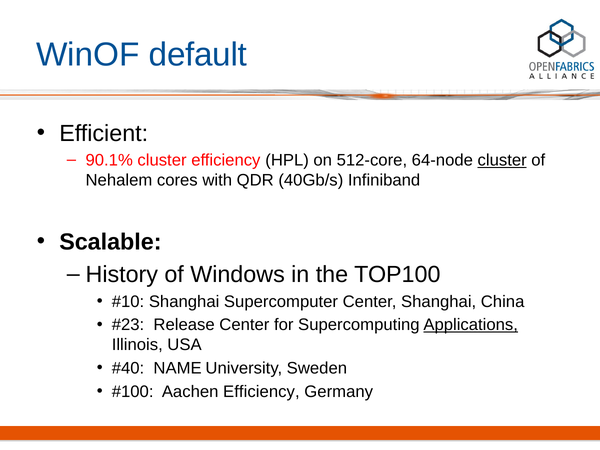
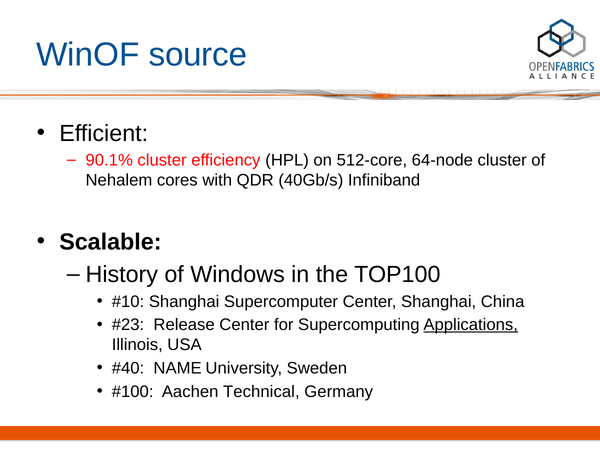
default: default -> source
cluster at (502, 160) underline: present -> none
Aachen Efficiency: Efficiency -> Technical
